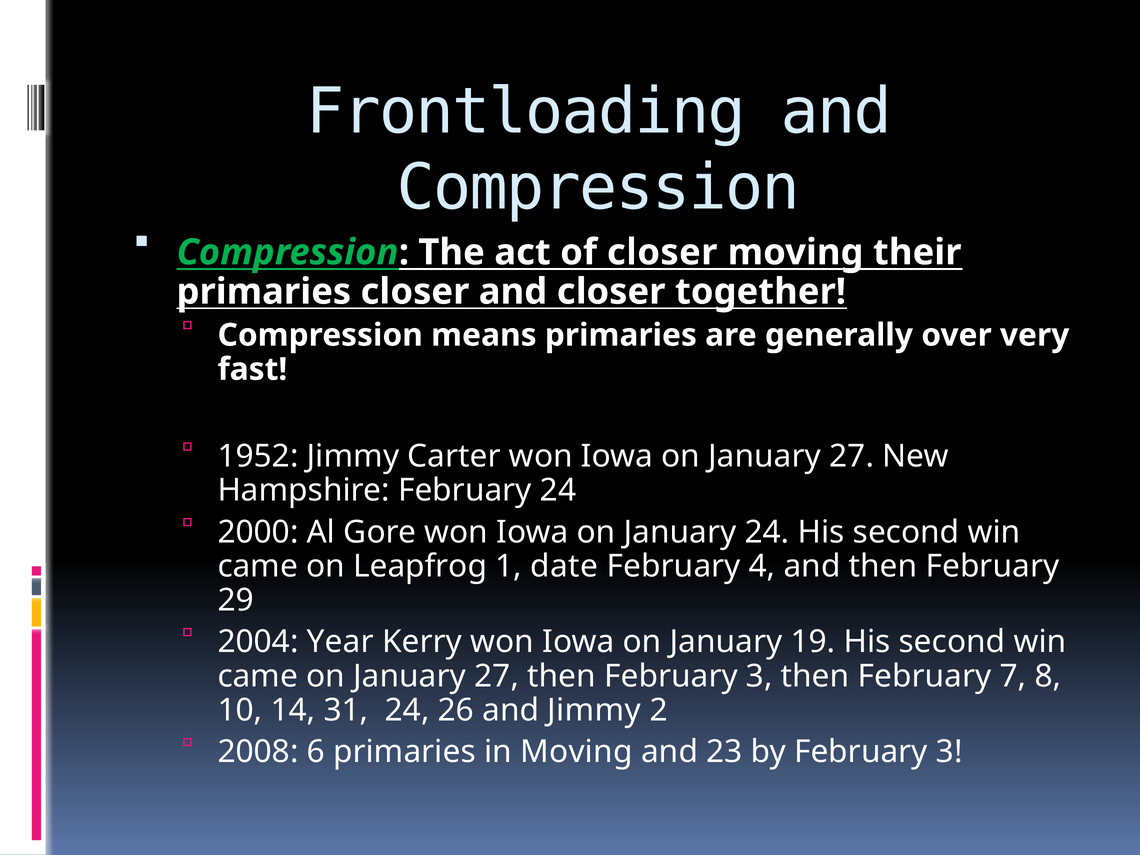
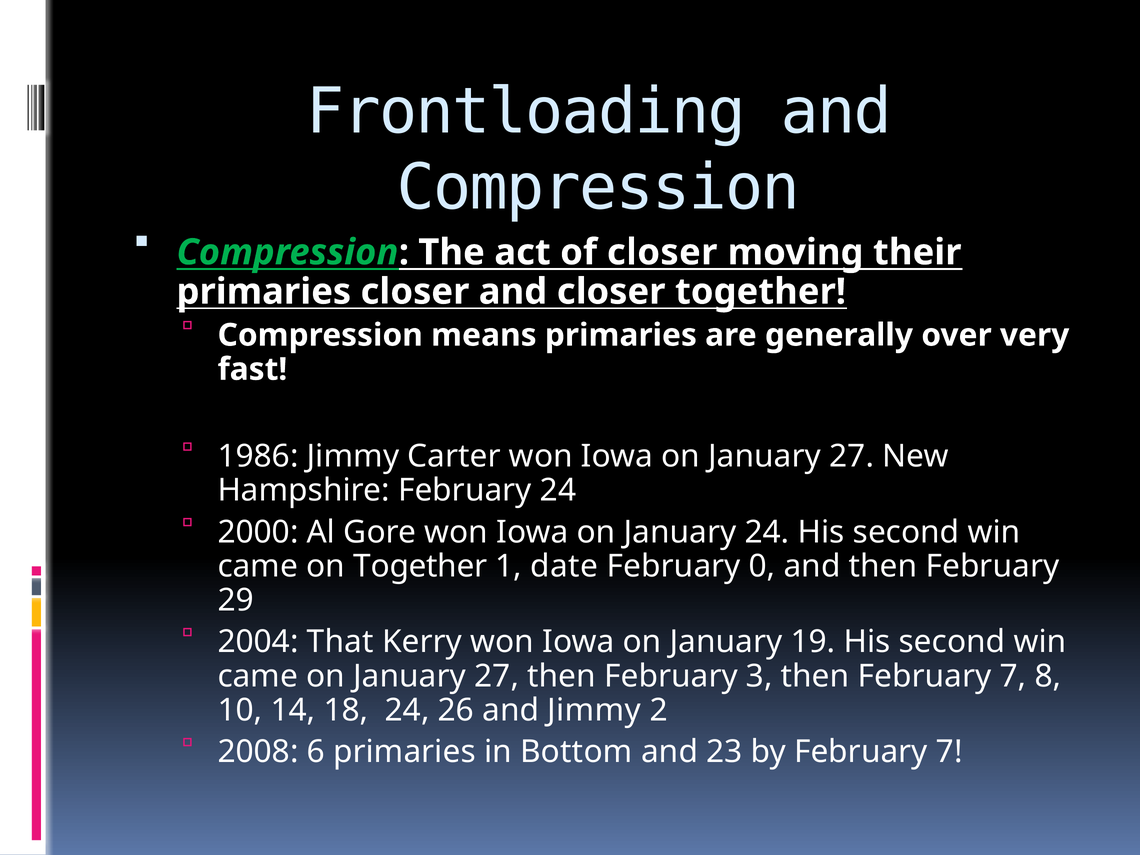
1952: 1952 -> 1986
on Leapfrog: Leapfrog -> Together
4: 4 -> 0
Year: Year -> That
31: 31 -> 18
in Moving: Moving -> Bottom
by February 3: 3 -> 7
